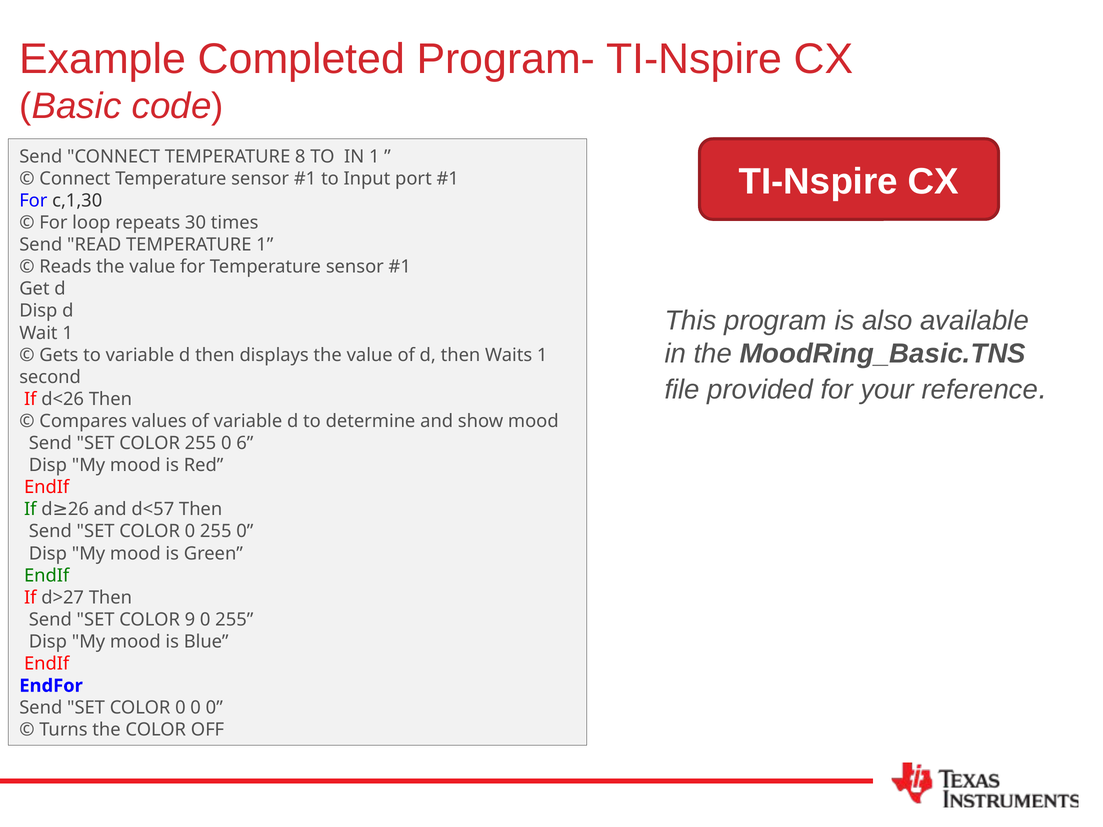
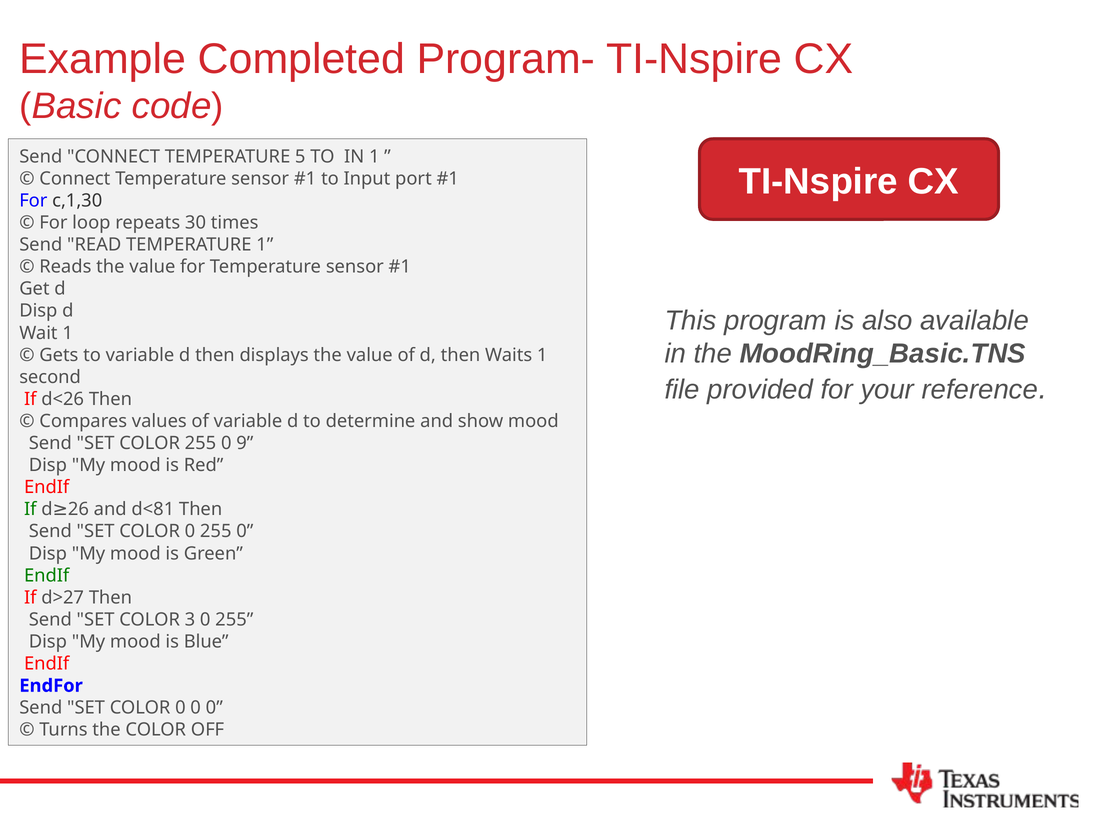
8: 8 -> 5
6: 6 -> 9
d<57: d<57 -> d<81
9: 9 -> 3
